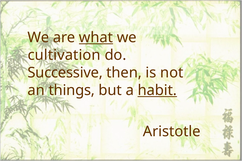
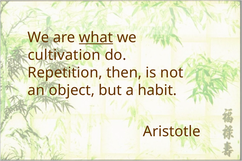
Successive: Successive -> Repetition
things: things -> object
habit underline: present -> none
